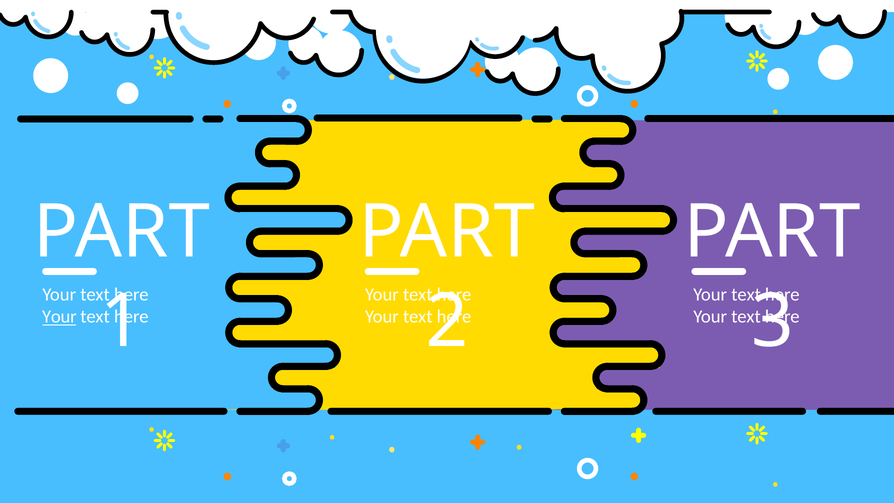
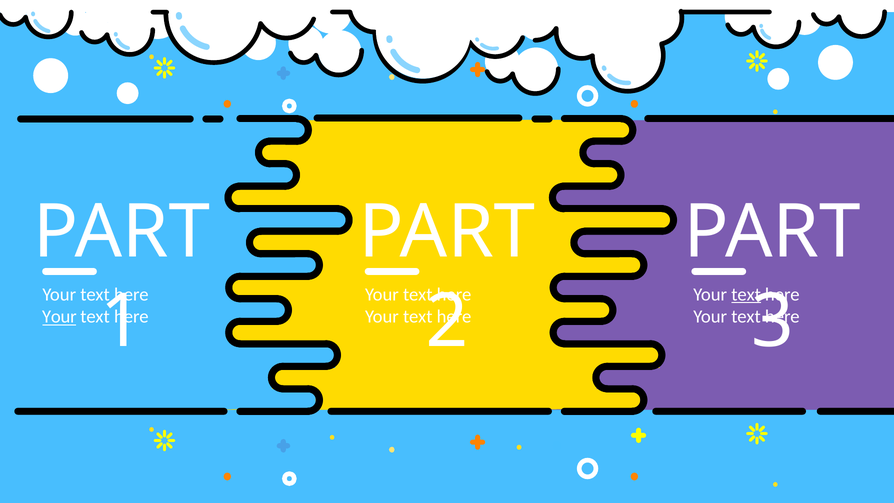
text at (746, 294) underline: none -> present
